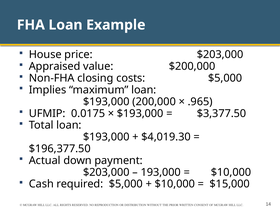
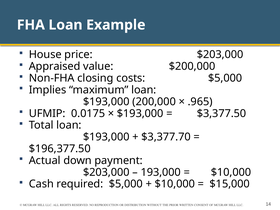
$4,019.30: $4,019.30 -> $3,377.70
